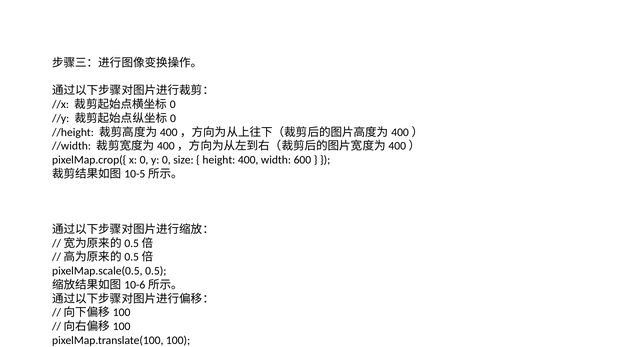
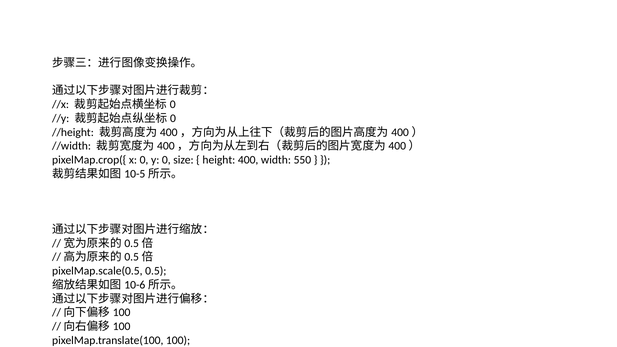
600: 600 -> 550
